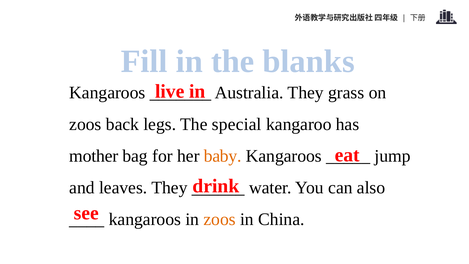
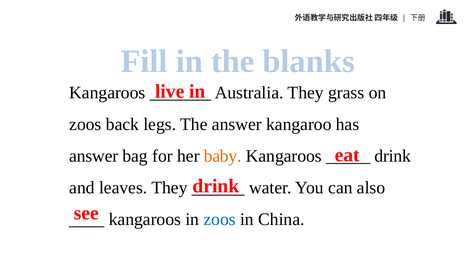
The special: special -> answer
mother at (94, 156): mother -> answer
jump at (393, 156): jump -> drink
zoos at (220, 219) colour: orange -> blue
